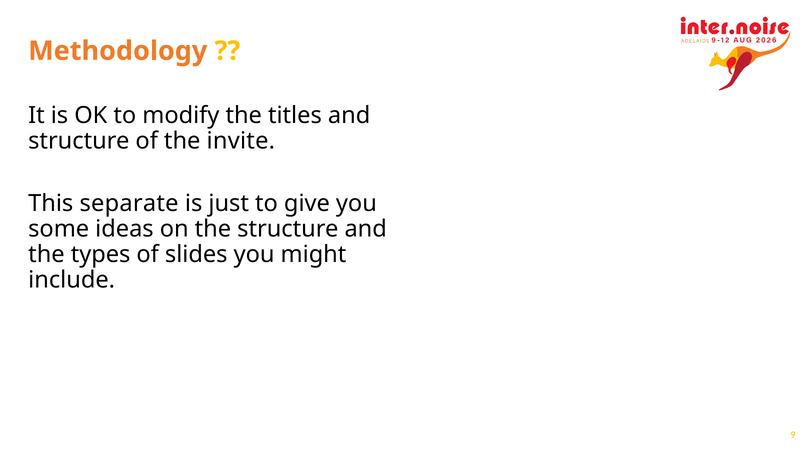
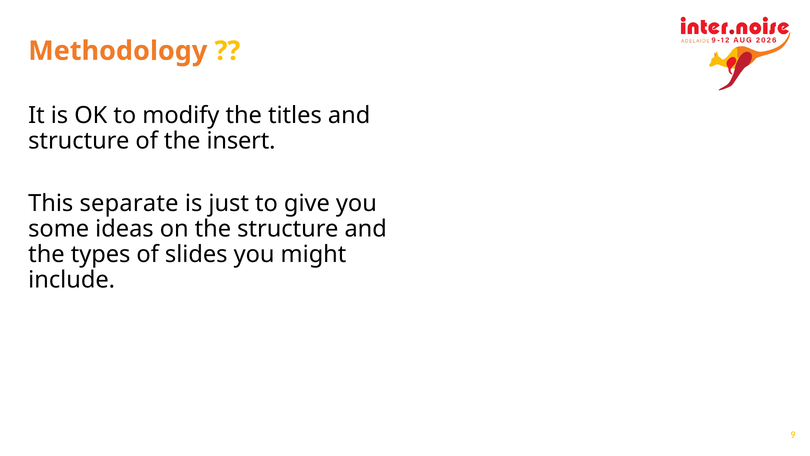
invite: invite -> insert
